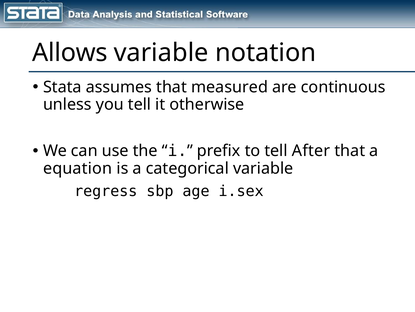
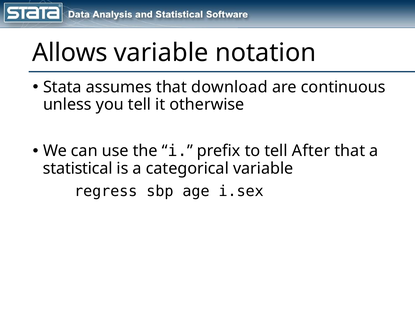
measured: measured -> download
equation: equation -> statistical
